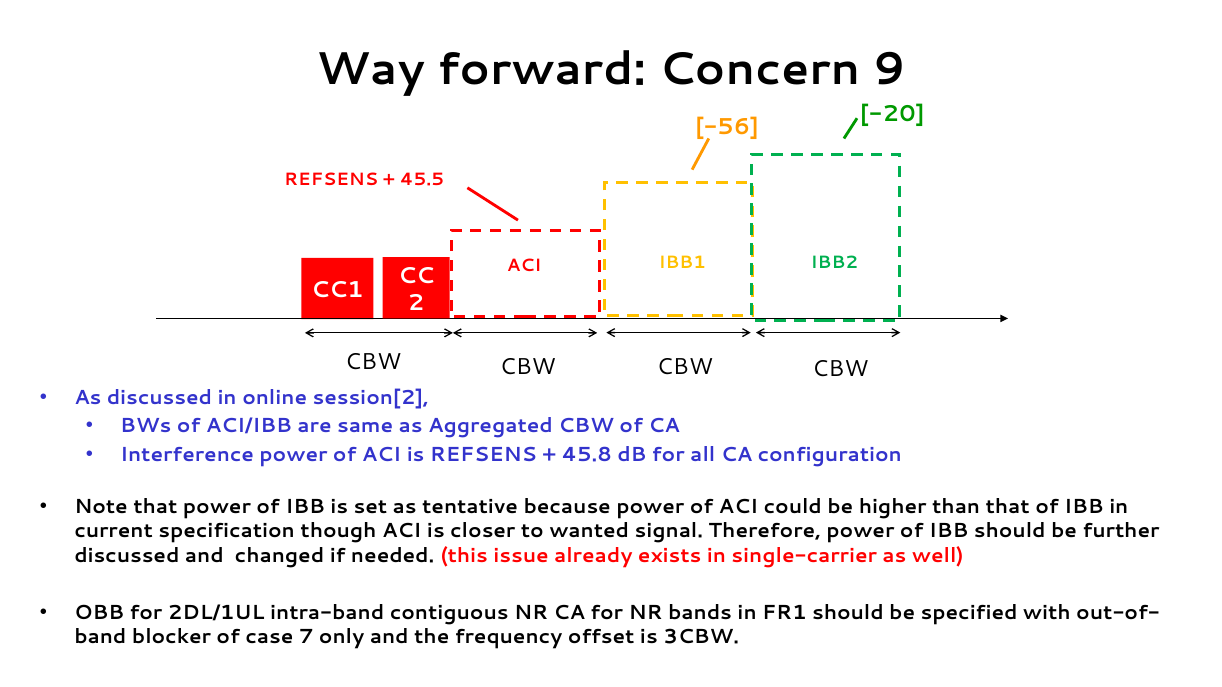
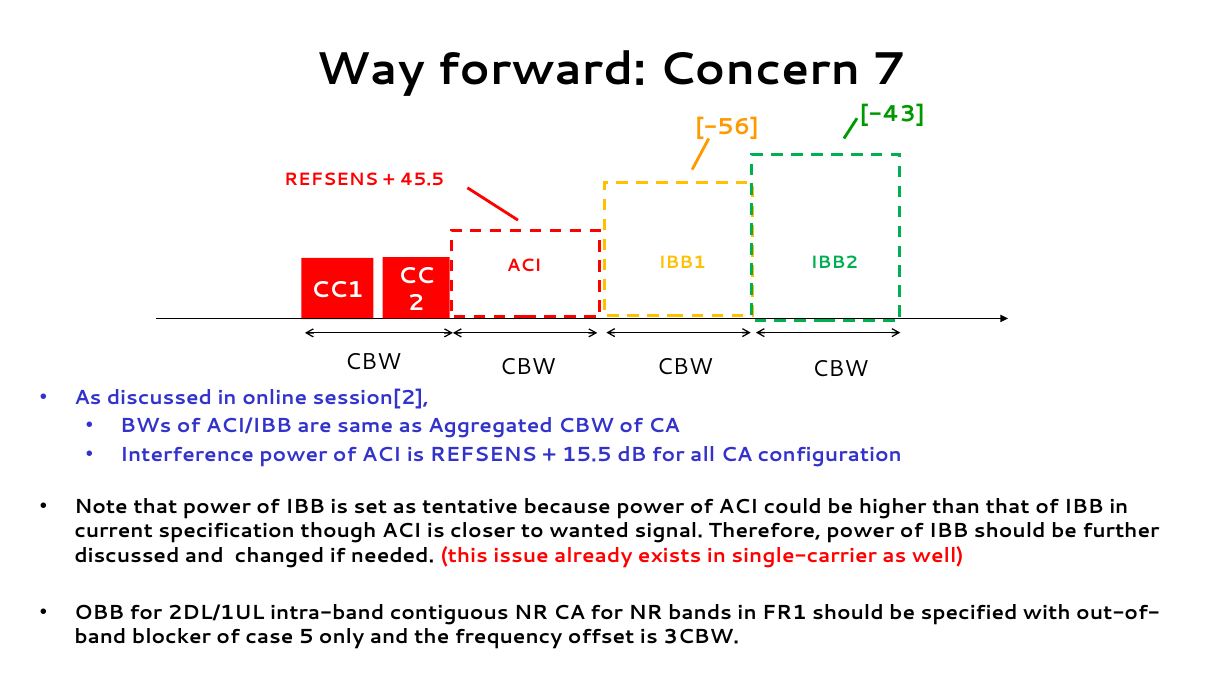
9: 9 -> 7
-20: -20 -> -43
45.8: 45.8 -> 15.5
7: 7 -> 5
